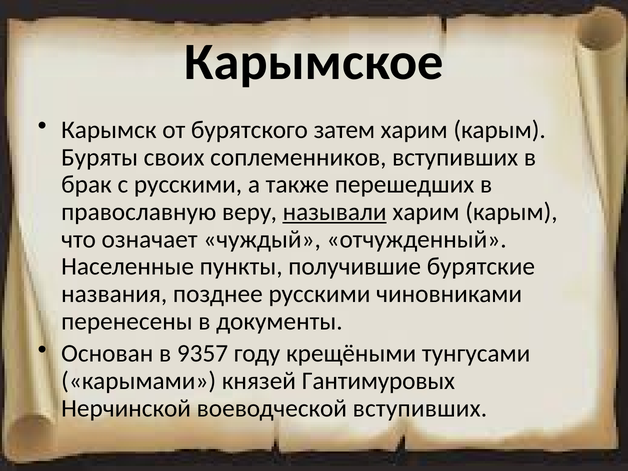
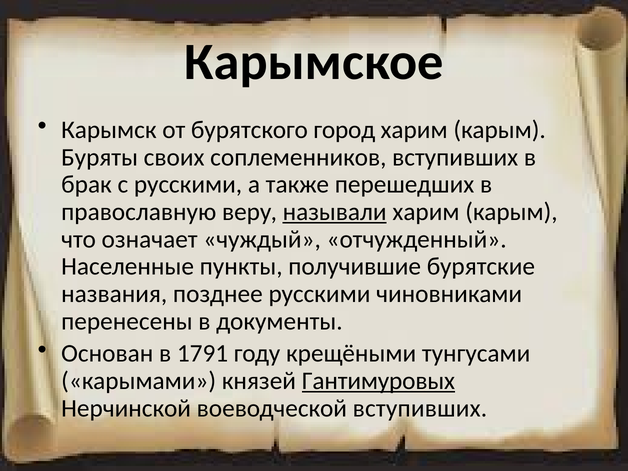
затем: затем -> город
9357: 9357 -> 1791
Гантимуровых underline: none -> present
